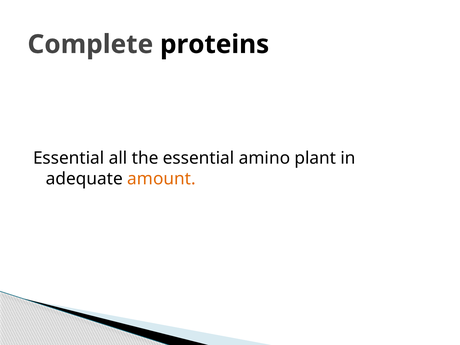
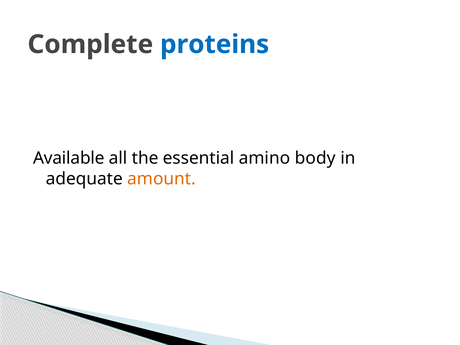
proteins colour: black -> blue
Essential at (69, 158): Essential -> Available
plant: plant -> body
